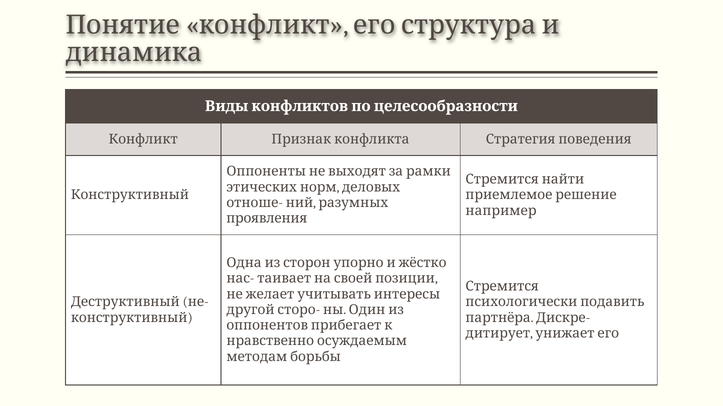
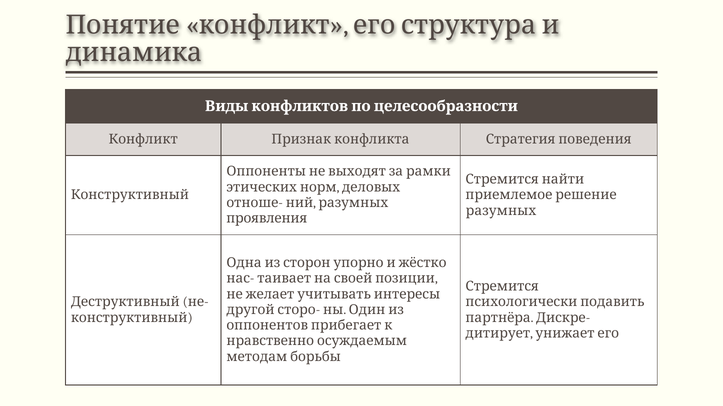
например at (501, 211): например -> разумных
